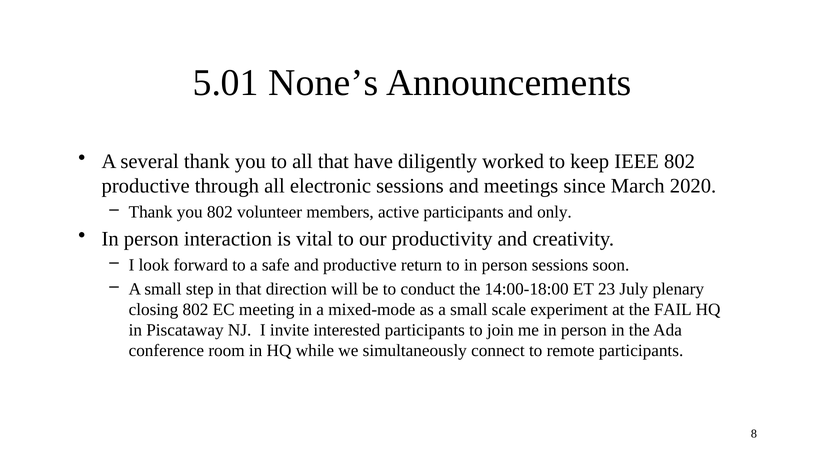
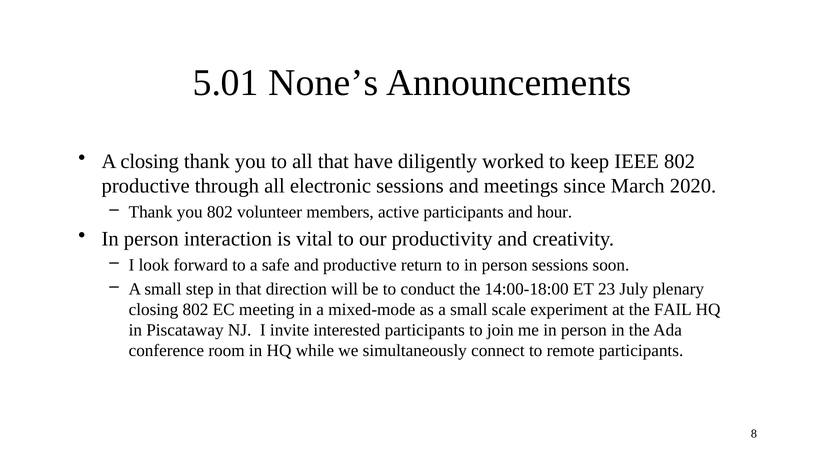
A several: several -> closing
only: only -> hour
